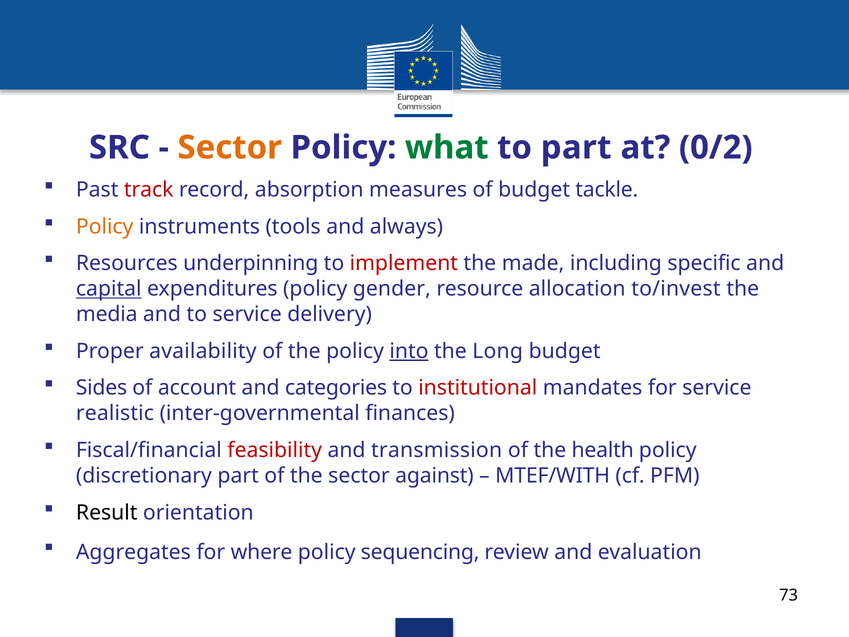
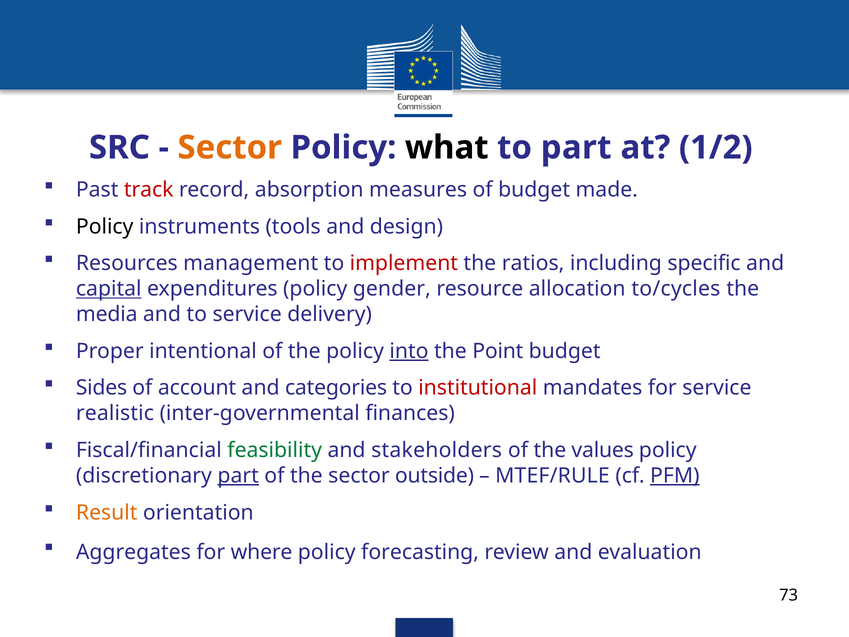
what colour: green -> black
0/2: 0/2 -> 1/2
tackle: tackle -> made
Policy at (105, 226) colour: orange -> black
always: always -> design
underpinning: underpinning -> management
made: made -> ratios
to/invest: to/invest -> to/cycles
availability: availability -> intentional
Long: Long -> Point
feasibility colour: red -> green
transmission: transmission -> stakeholders
health: health -> values
part at (238, 476) underline: none -> present
against: against -> outside
MTEF/WITH: MTEF/WITH -> MTEF/RULE
PFM underline: none -> present
Result colour: black -> orange
sequencing: sequencing -> forecasting
